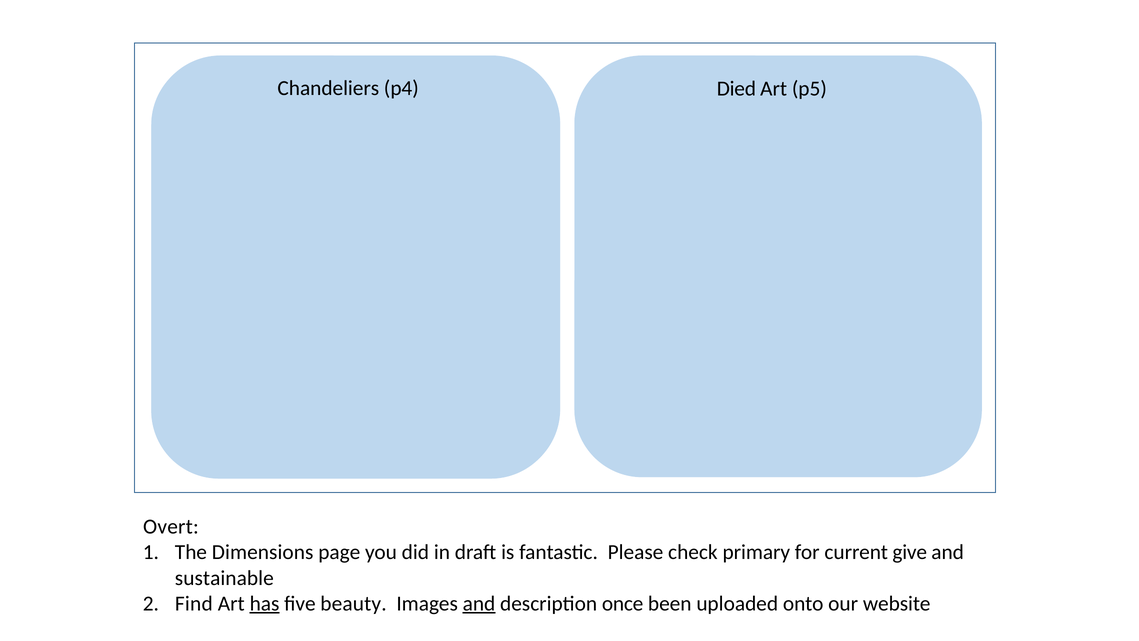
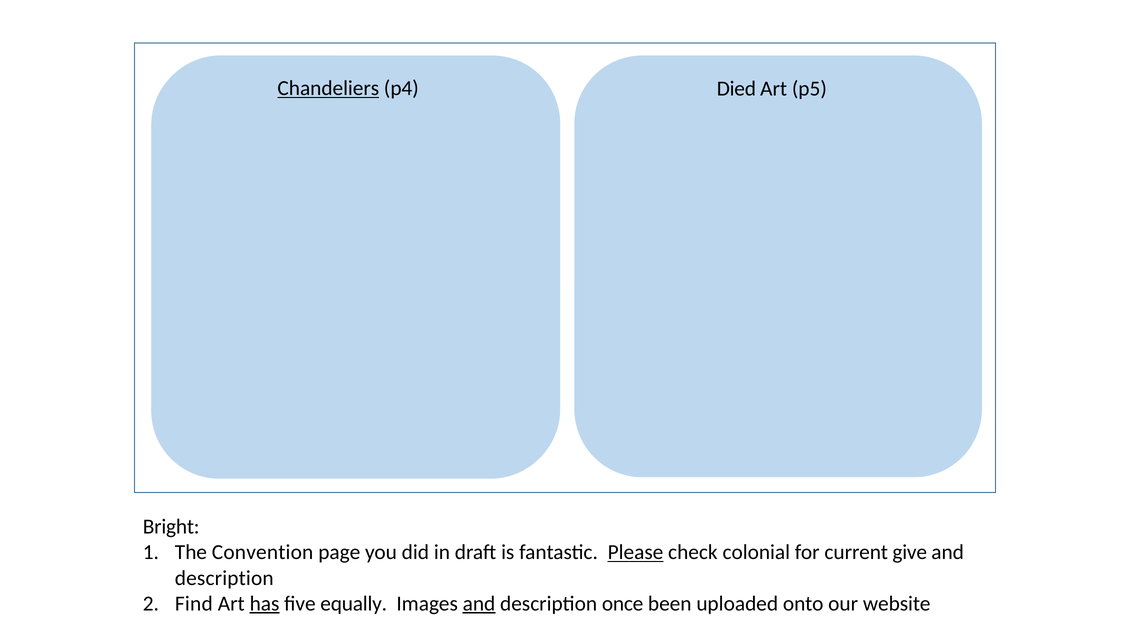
Chandeliers underline: none -> present
Overt: Overt -> Bright
Dimensions: Dimensions -> Convention
Please underline: none -> present
primary: primary -> colonial
sustainable at (224, 578): sustainable -> description
beauty: beauty -> equally
